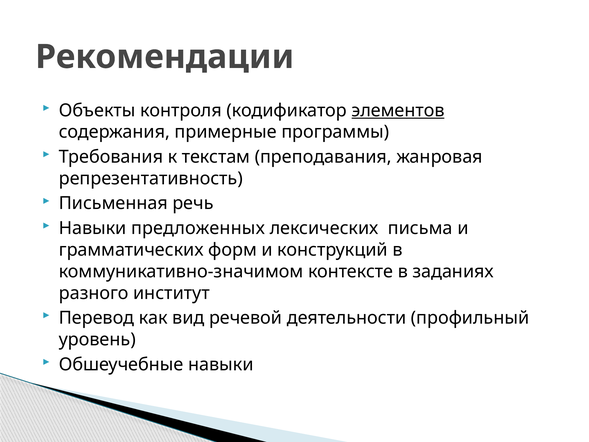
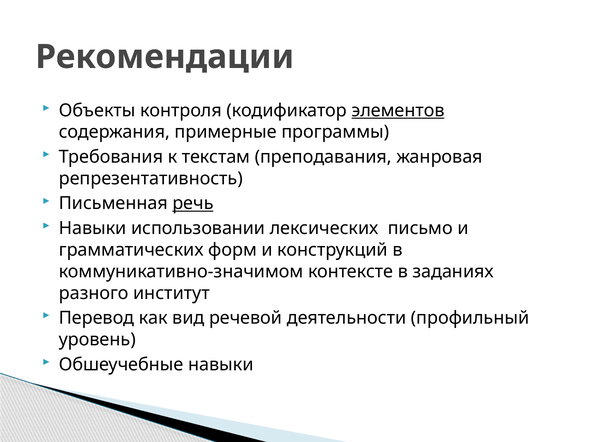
речь underline: none -> present
предложенных: предложенных -> использовании
письма: письма -> письмо
